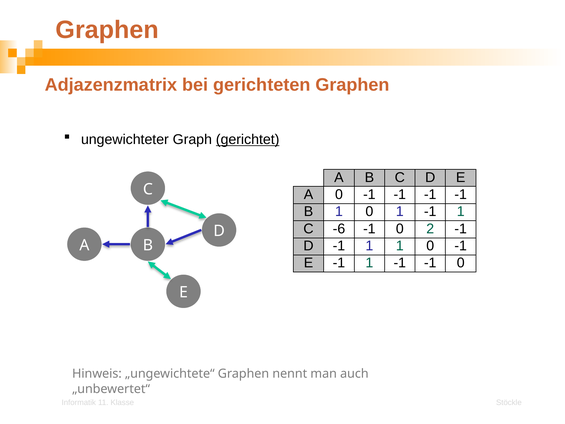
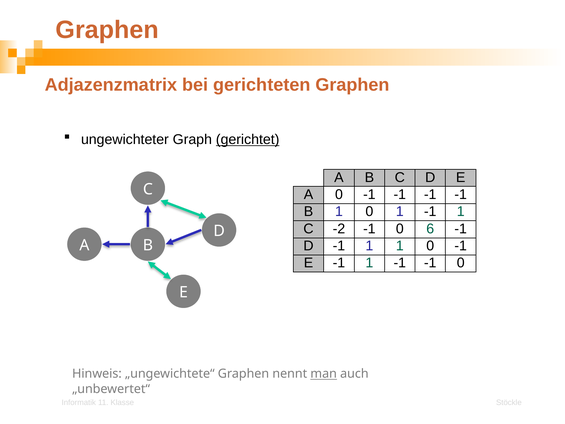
-6: -6 -> -2
2: 2 -> 6
man underline: none -> present
